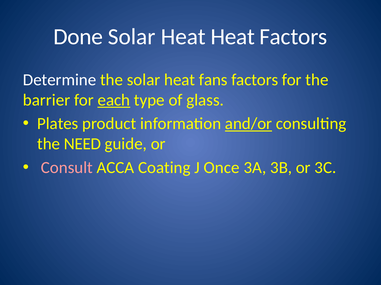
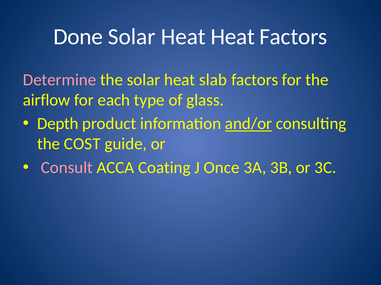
Determine colour: white -> pink
fans: fans -> slab
barrier: barrier -> airflow
each underline: present -> none
Plates: Plates -> Depth
NEED: NEED -> COST
